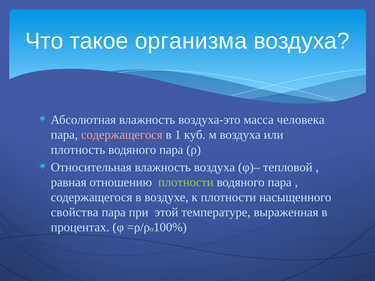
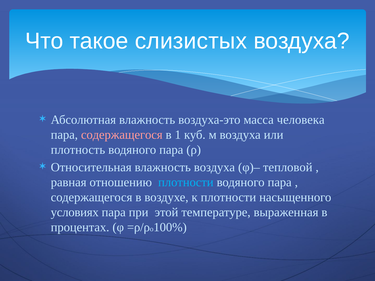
организма: организма -> слизистых
плотности at (186, 182) colour: light green -> light blue
свойства: свойства -> условиях
